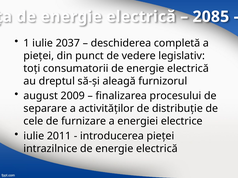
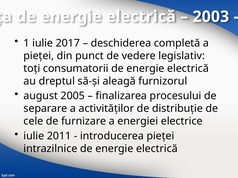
2085: 2085 -> 2003
2037: 2037 -> 2017
2009: 2009 -> 2005
